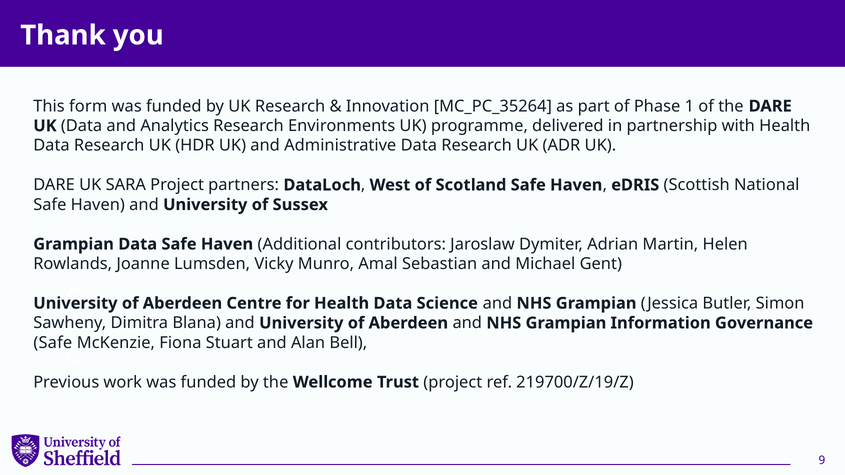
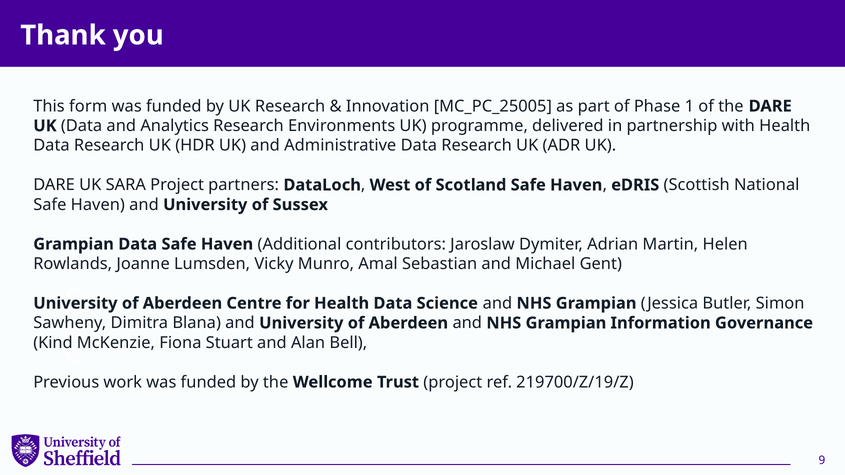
MC_PC_35264: MC_PC_35264 -> MC_PC_25005
Safe at (53, 343): Safe -> Kind
